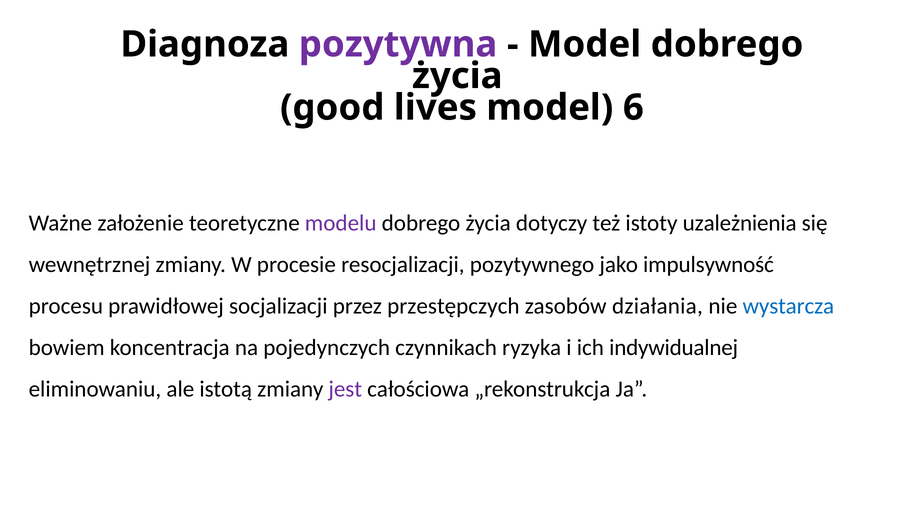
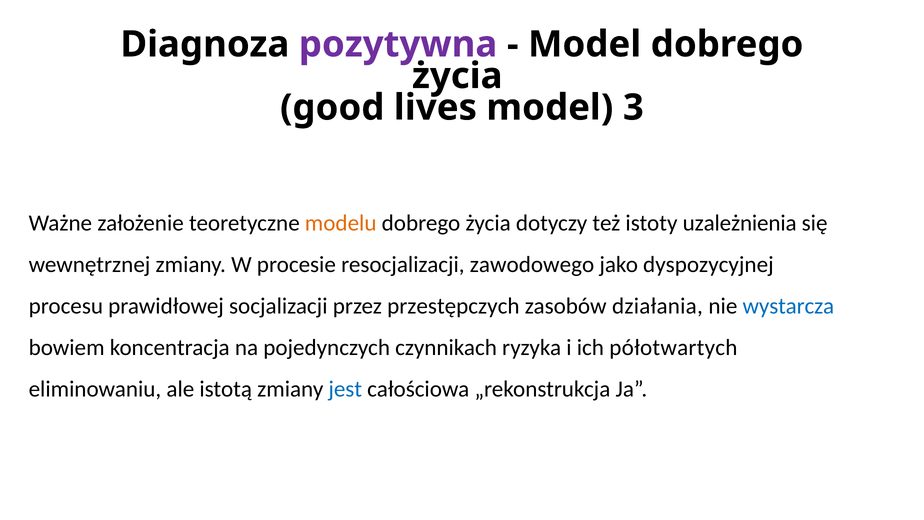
6: 6 -> 3
modelu colour: purple -> orange
pozytywnego: pozytywnego -> zawodowego
impulsywność: impulsywność -> dyspozycyjnej
indywidualnej: indywidualnej -> półotwartych
jest colour: purple -> blue
